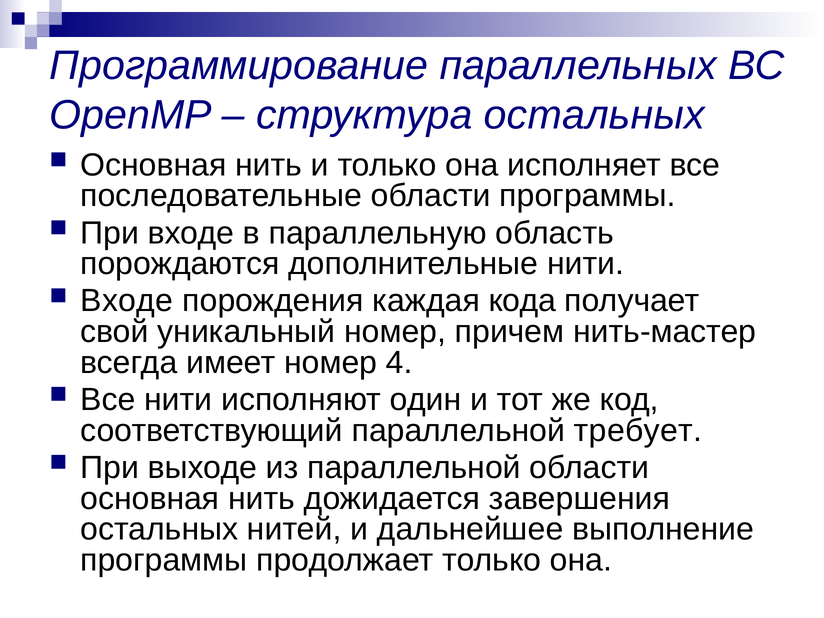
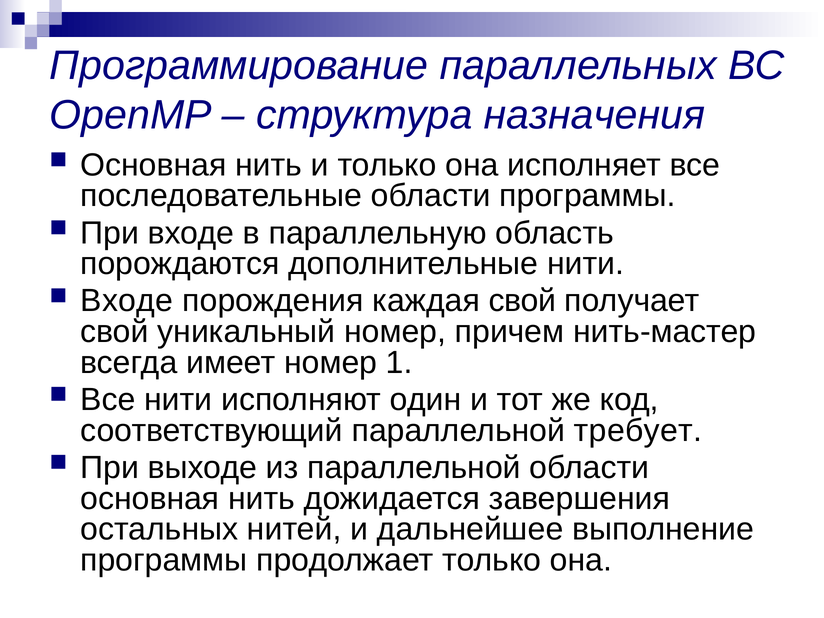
структура остальных: остальных -> назначения
каждая кода: кода -> свой
4: 4 -> 1
